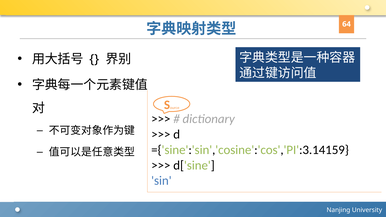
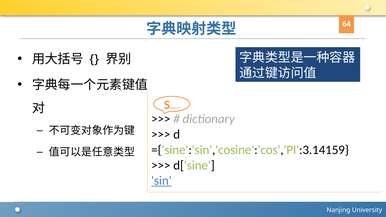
sin underline: none -> present
